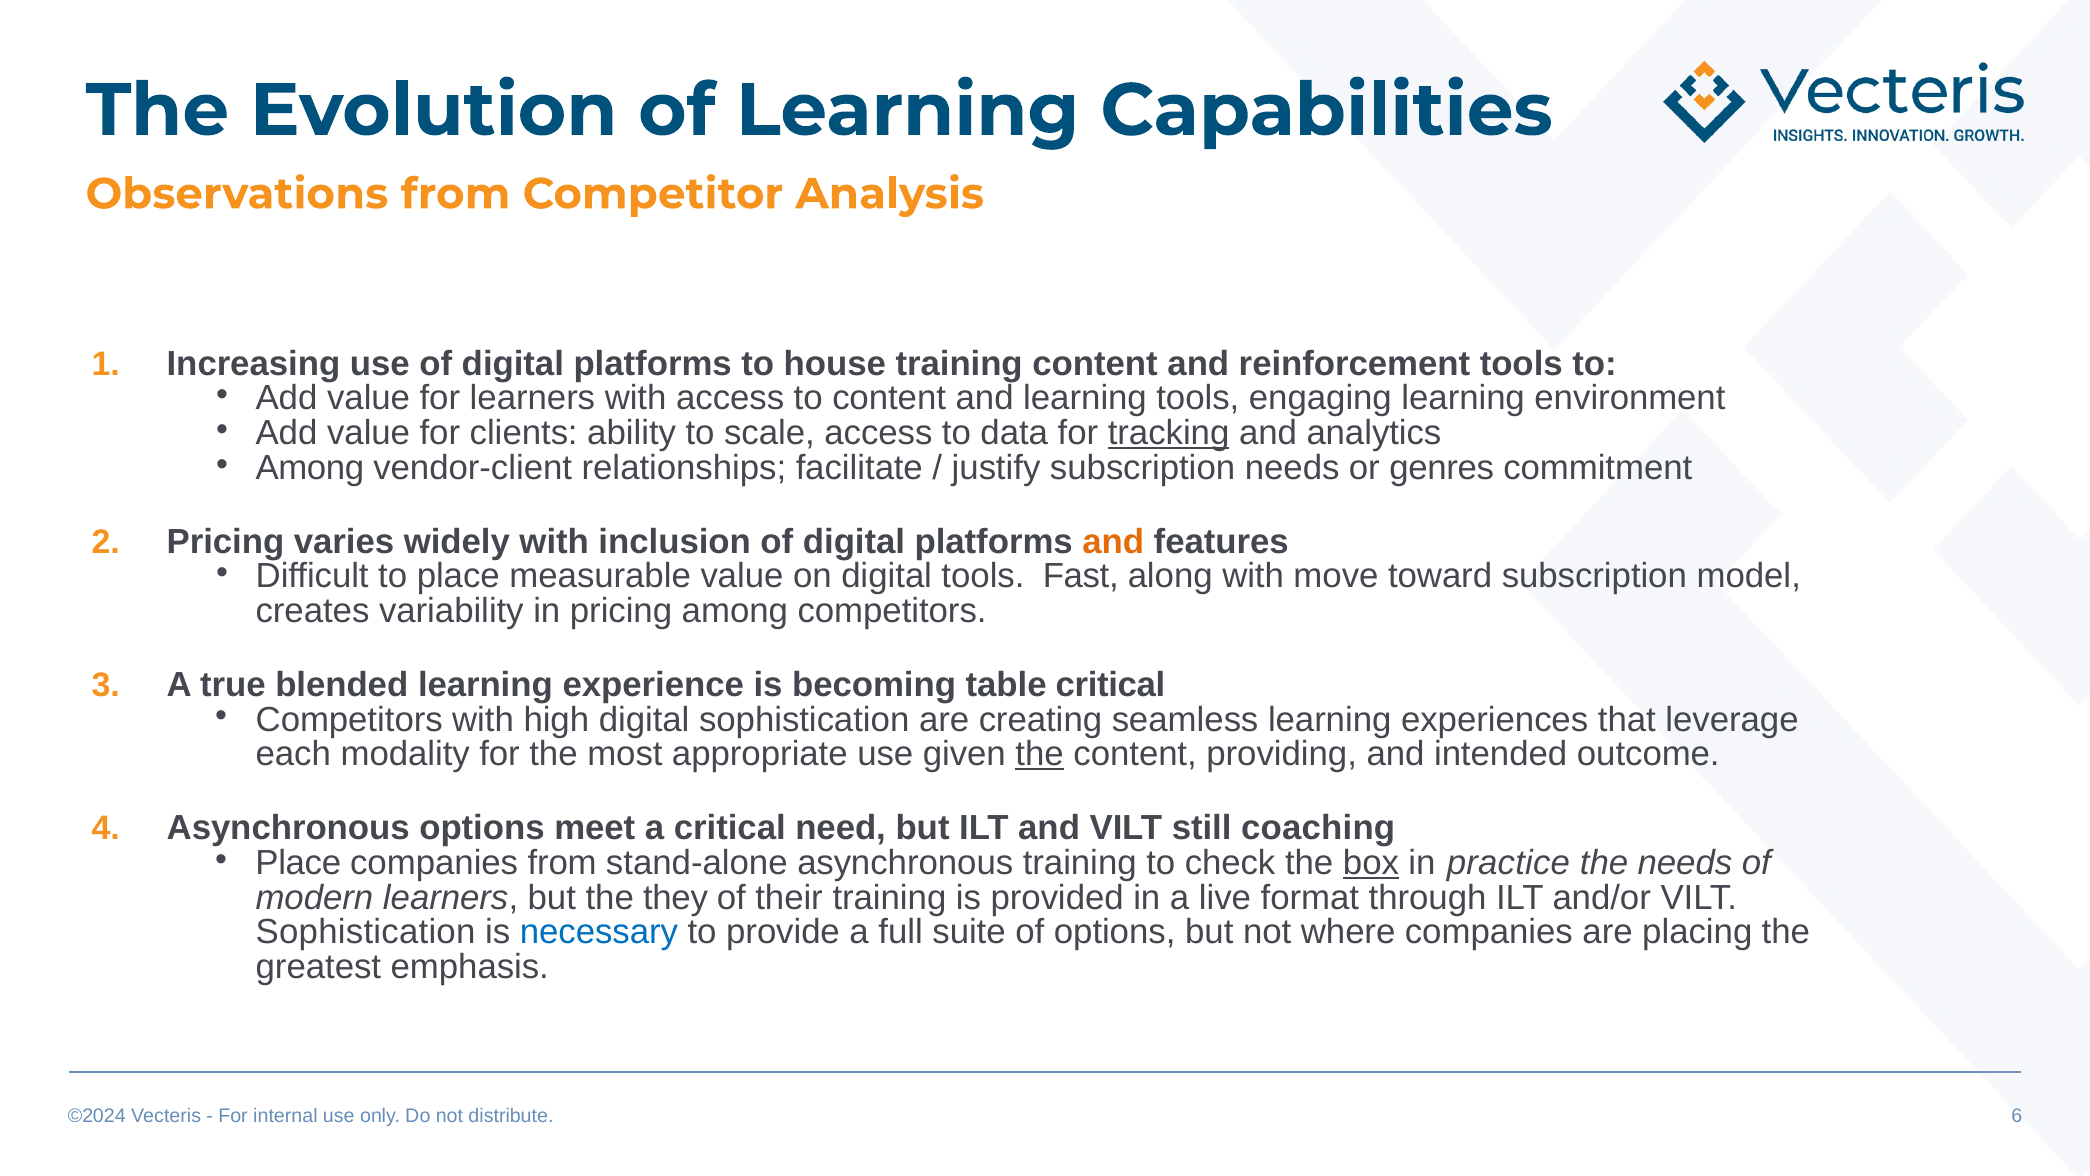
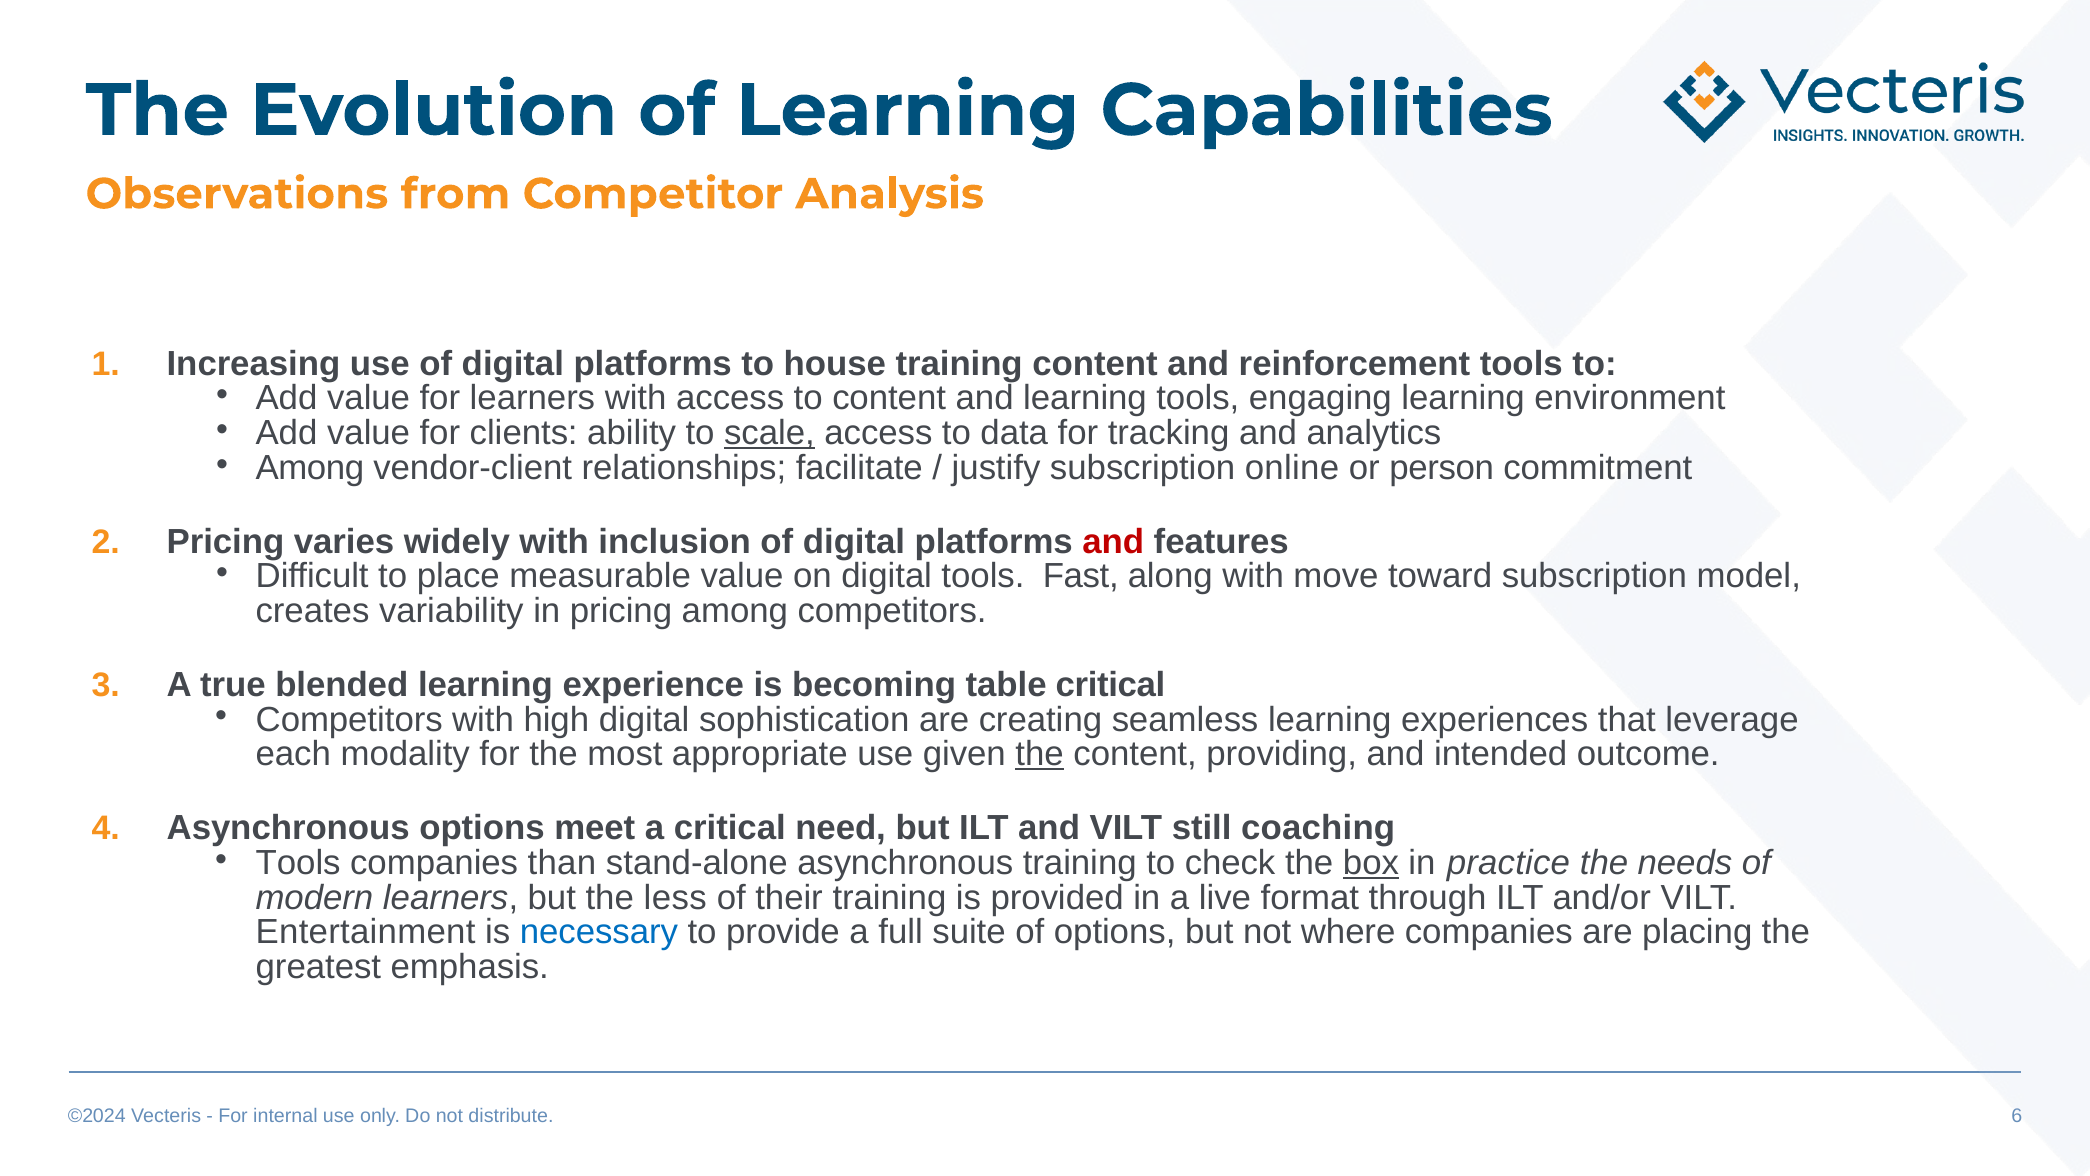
scale underline: none -> present
tracking underline: present -> none
subscription needs: needs -> online
genres: genres -> person
and at (1113, 541) colour: orange -> red
Place at (298, 862): Place -> Tools
companies from: from -> than
they: they -> less
Sophistication at (366, 932): Sophistication -> Entertainment
